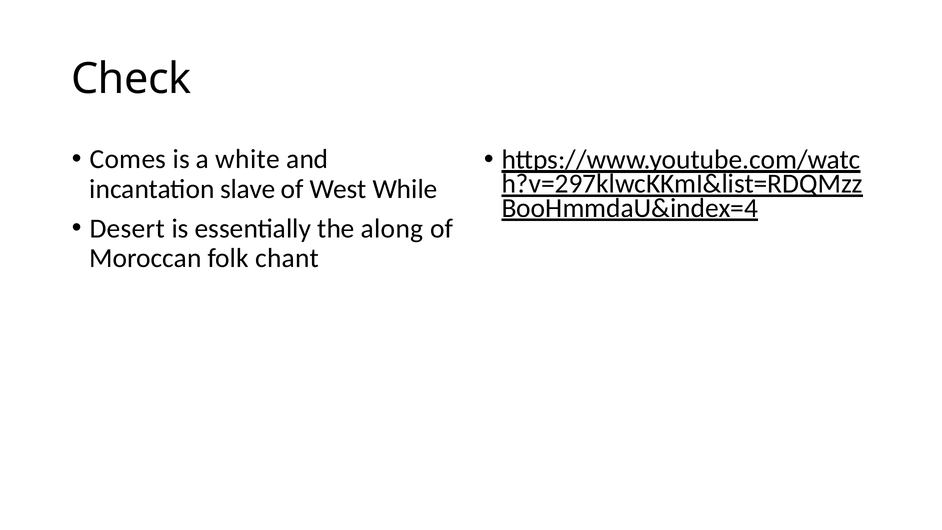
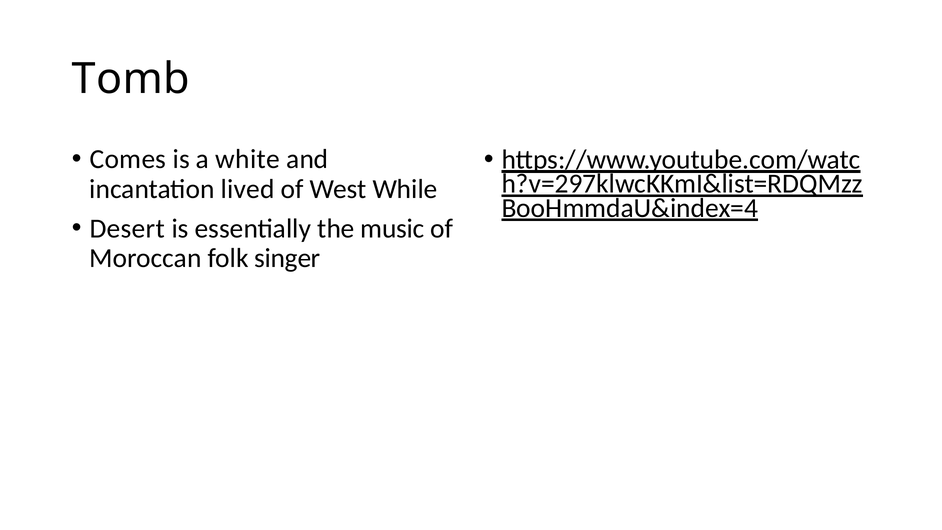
Check: Check -> Tomb
slave: slave -> lived
along: along -> music
chant: chant -> singer
